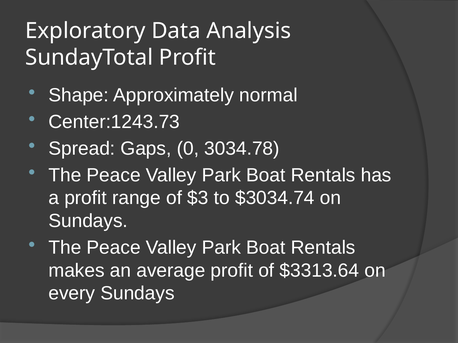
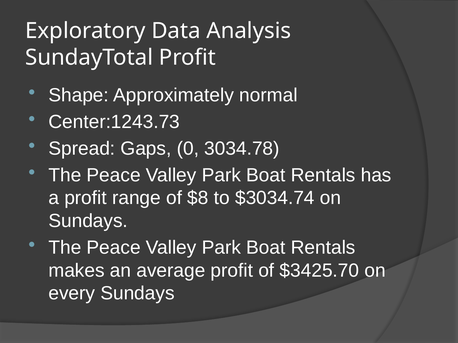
$3: $3 -> $8
$3313.64: $3313.64 -> $3425.70
